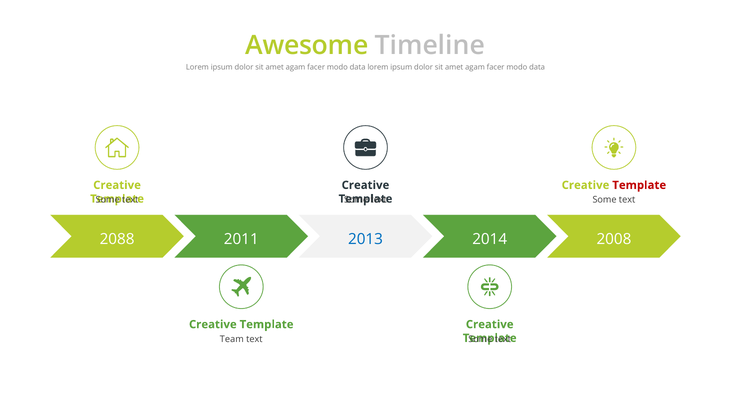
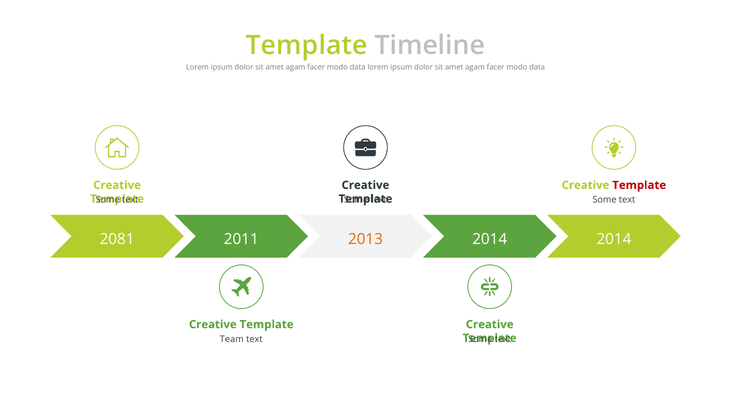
Awesome at (307, 45): Awesome -> Template
2088: 2088 -> 2081
2013 colour: blue -> orange
2014 2008: 2008 -> 2014
